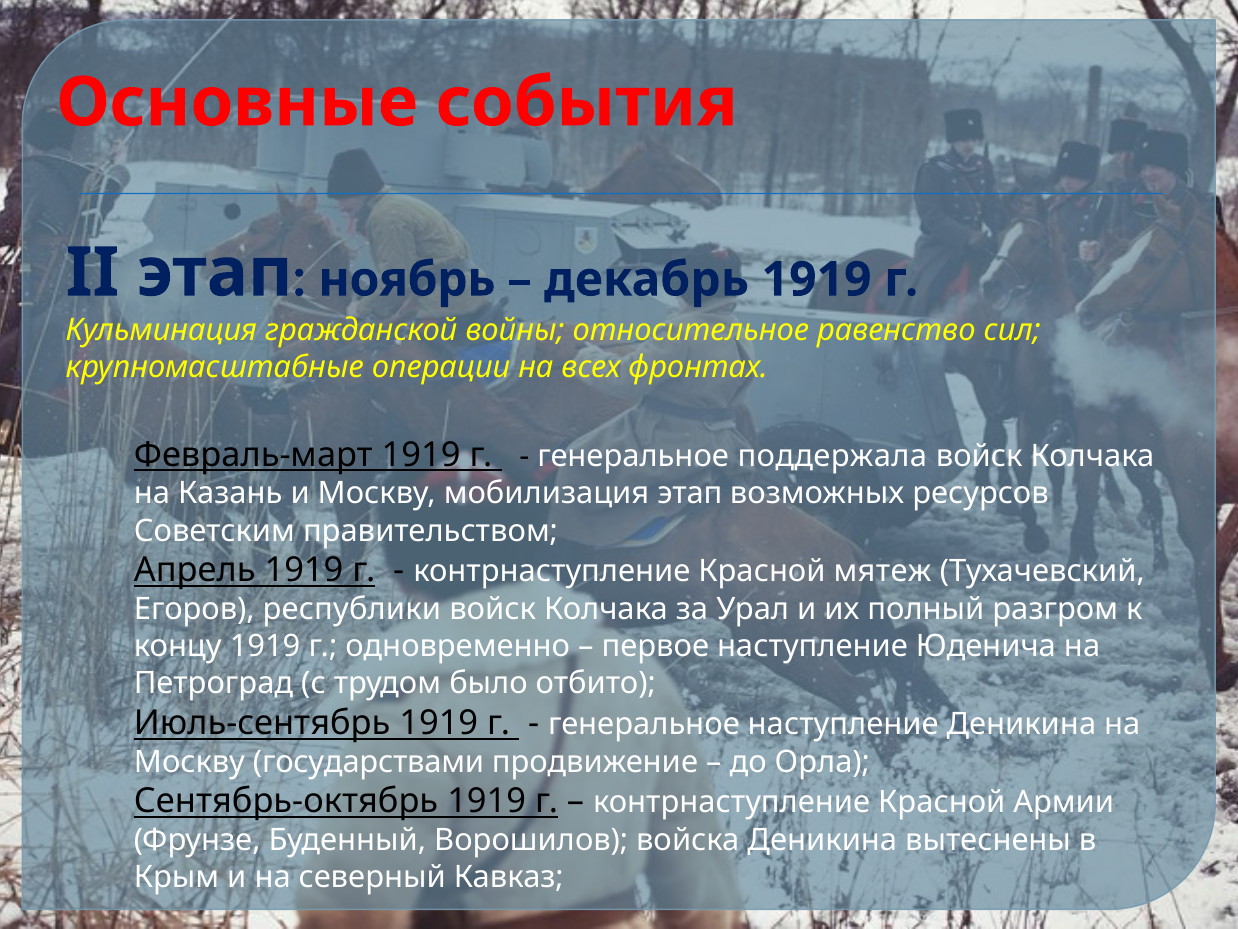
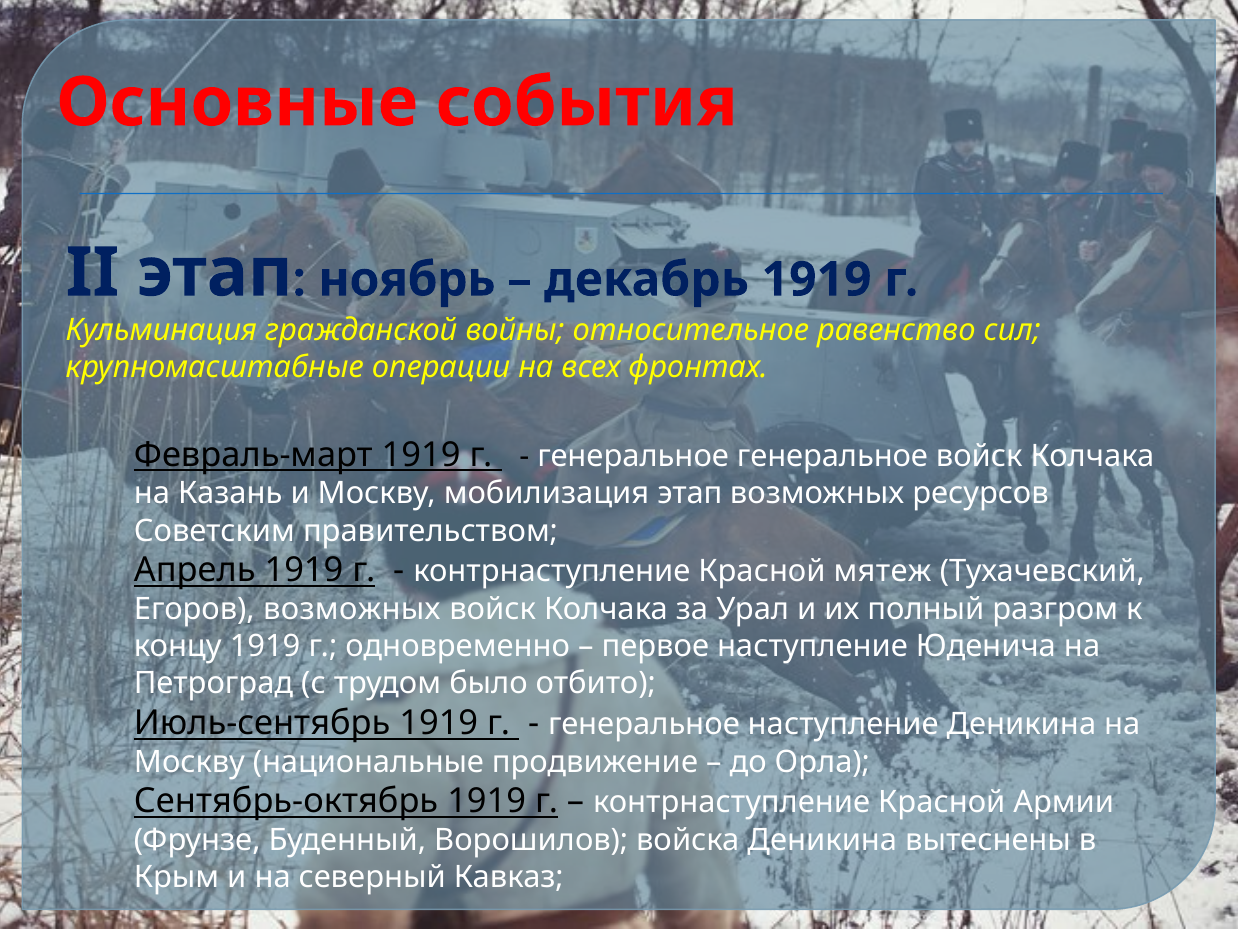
генеральное поддержала: поддержала -> генеральное
Егоров республики: республики -> возможных
государствами: государствами -> национальные
